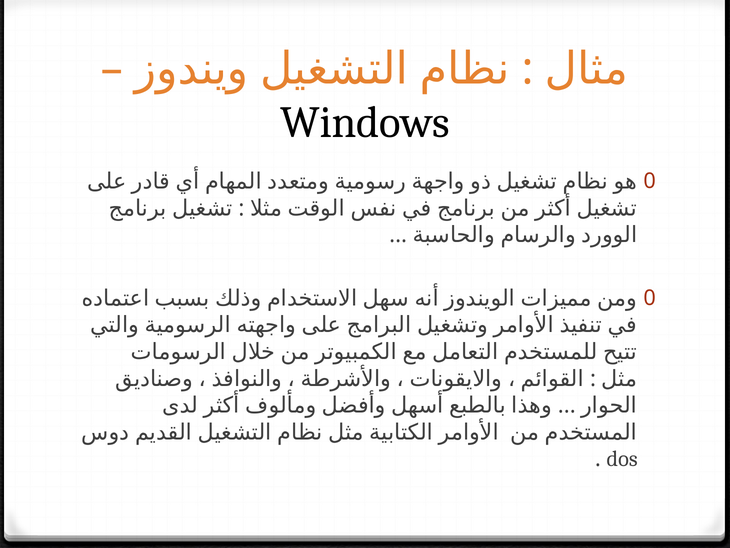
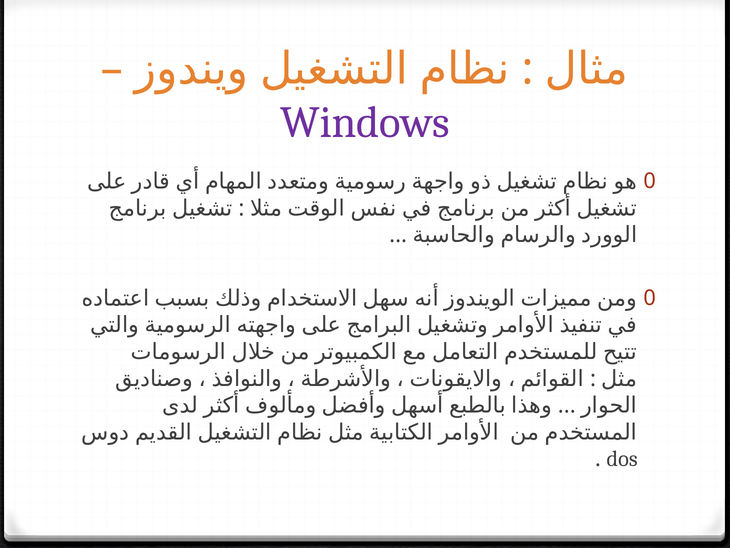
Windows colour: black -> purple
